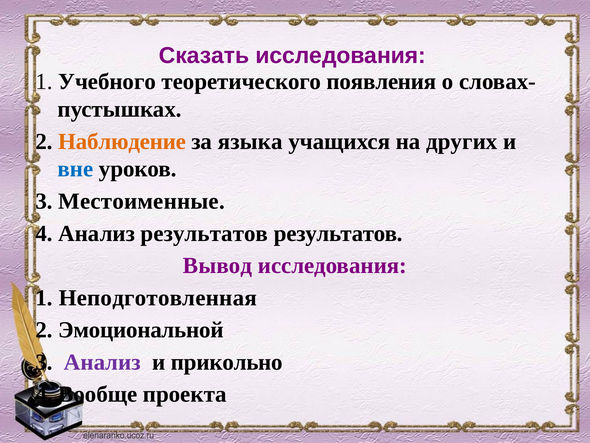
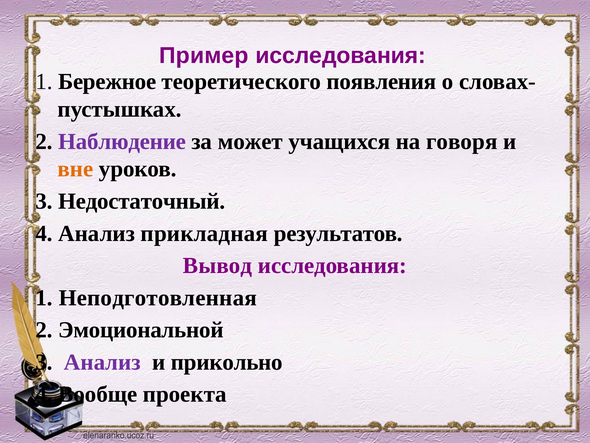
Сказать: Сказать -> Пример
Учебного: Учебного -> Бережное
Наблюдение colour: orange -> purple
языка: языка -> может
других: других -> говоря
вне colour: blue -> orange
Местоименные: Местоименные -> Недостаточный
Анализ результатов: результатов -> прикладная
